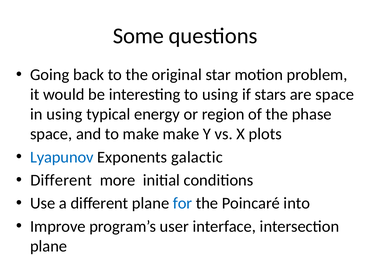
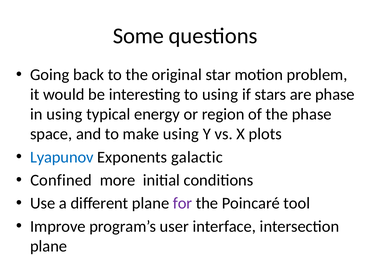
are space: space -> phase
make make: make -> using
Different at (61, 180): Different -> Confined
for colour: blue -> purple
into: into -> tool
